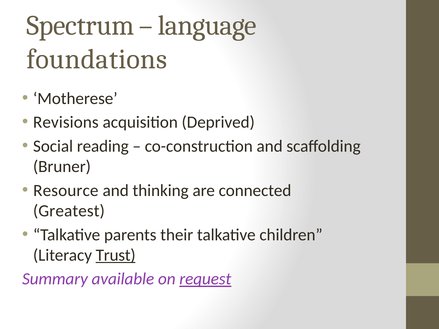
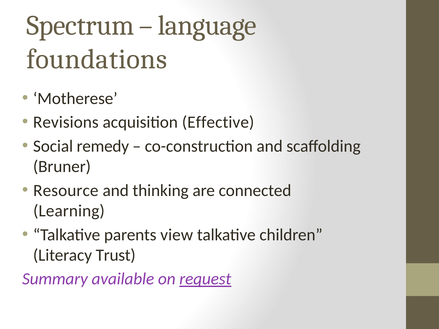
Deprived: Deprived -> Effective
reading: reading -> remedy
Greatest: Greatest -> Learning
their: their -> view
Trust underline: present -> none
